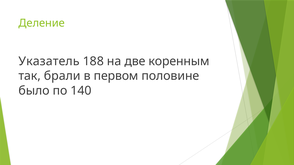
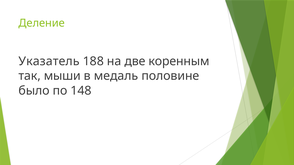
брали: брали -> мыши
первом: первом -> медаль
140: 140 -> 148
